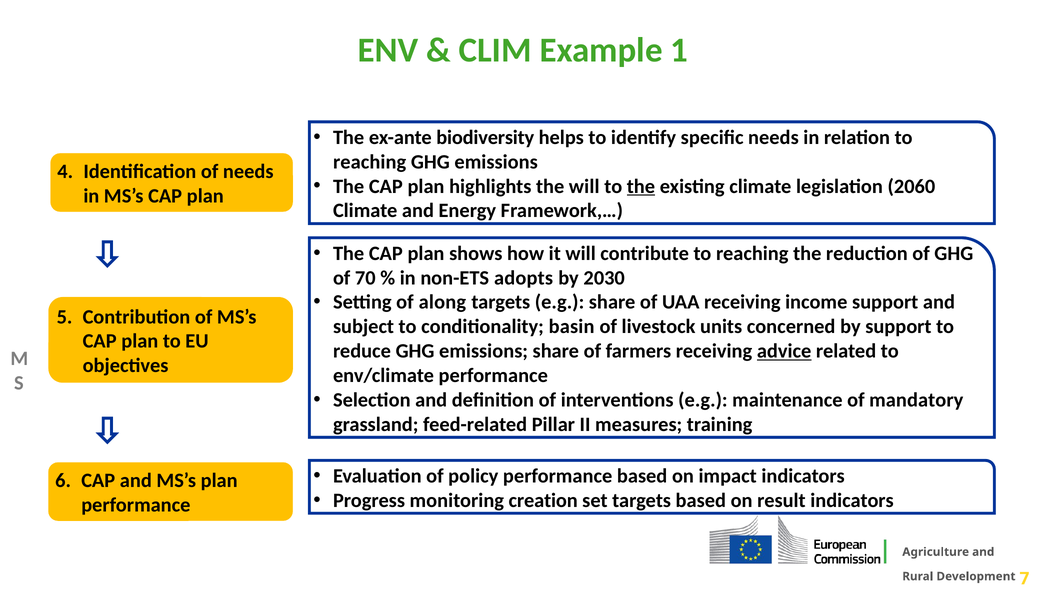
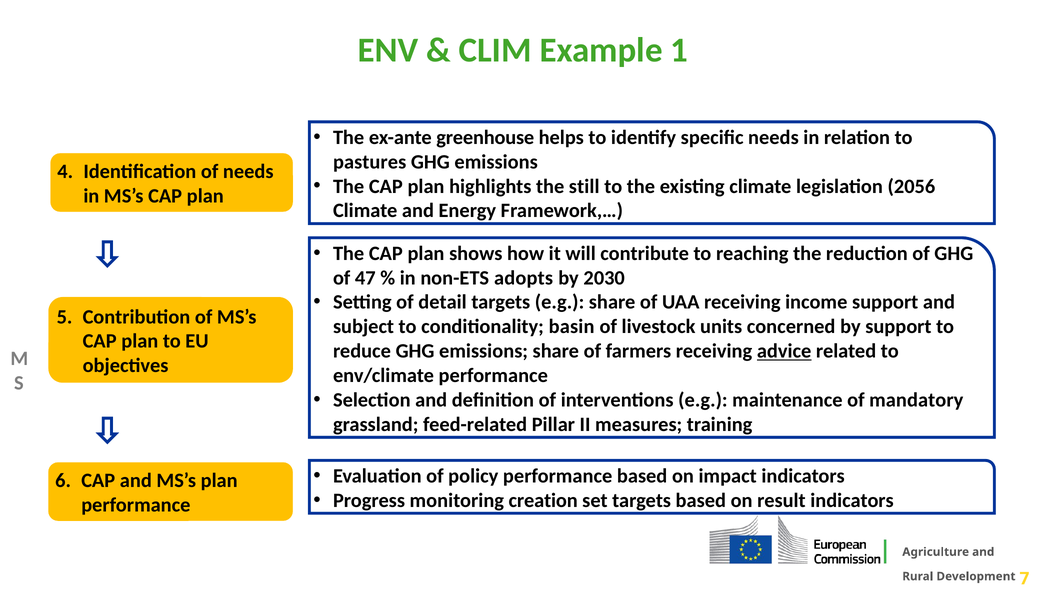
biodiversity: biodiversity -> greenhouse
reaching at (370, 162): reaching -> pastures
the will: will -> still
the at (641, 186) underline: present -> none
2060: 2060 -> 2056
70: 70 -> 47
along: along -> detail
